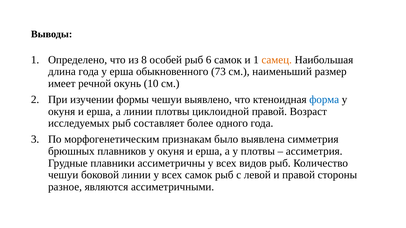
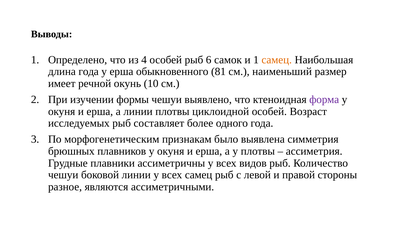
8: 8 -> 4
73: 73 -> 81
форма colour: blue -> purple
циклоидной правой: правой -> особей
всех самок: самок -> самец
